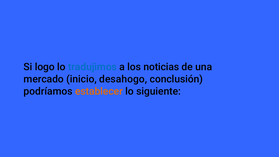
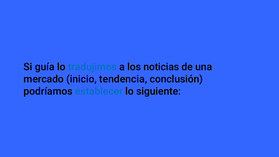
logo: logo -> guía
desahogo: desahogo -> tendencia
establecer colour: orange -> blue
